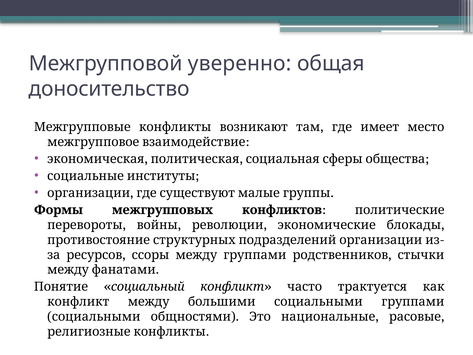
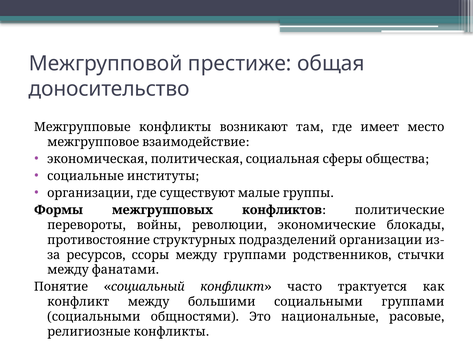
уверенно: уверенно -> престиже
